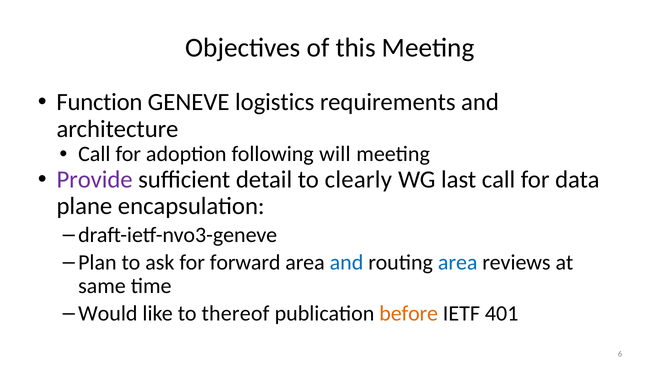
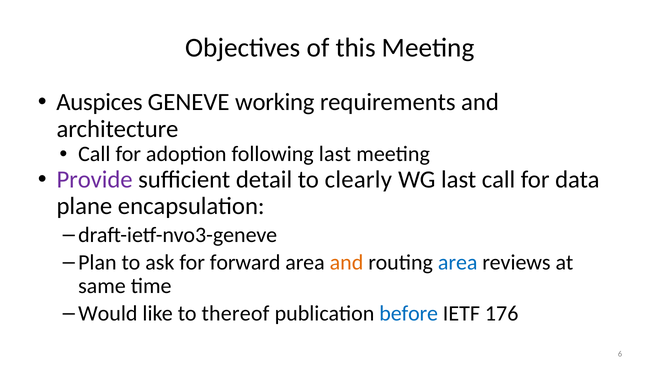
Function: Function -> Auspices
logistics: logistics -> working
following will: will -> last
and at (347, 262) colour: blue -> orange
before colour: orange -> blue
401: 401 -> 176
